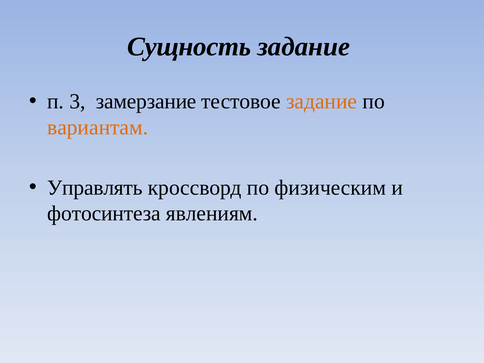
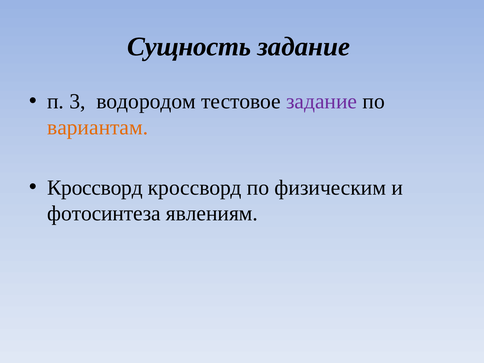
замерзание: замерзание -> водородом
задание at (322, 102) colour: orange -> purple
Управлять at (95, 188): Управлять -> Кроссворд
